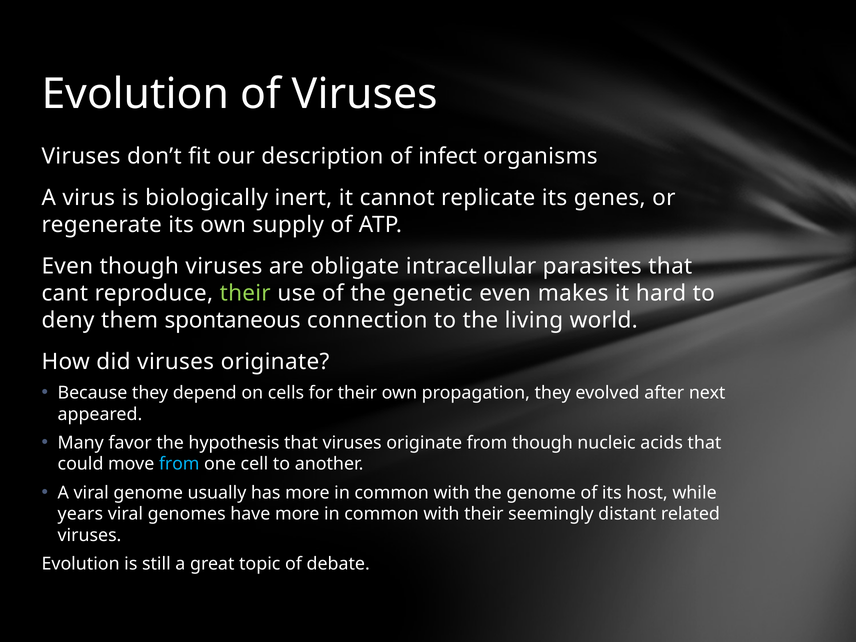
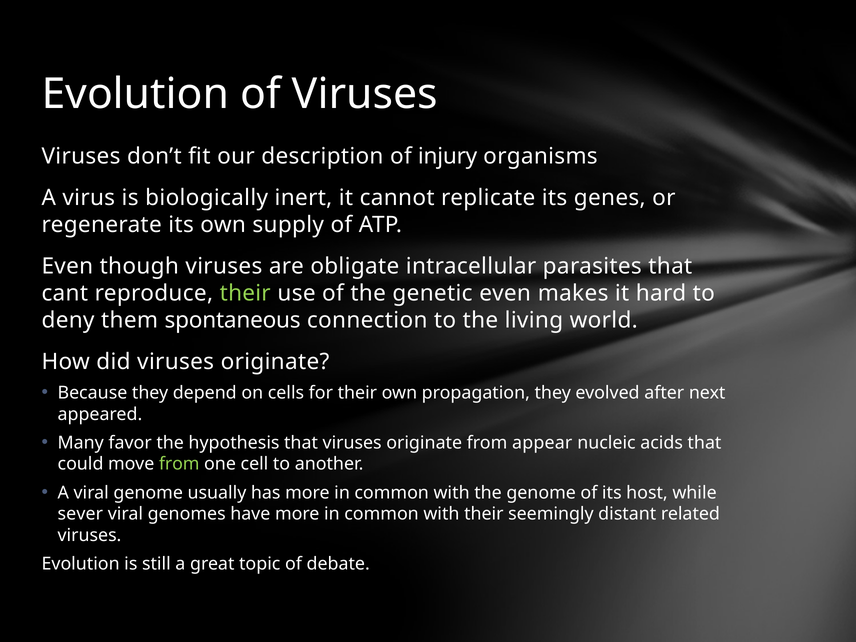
infect: infect -> injury
from though: though -> appear
from at (179, 464) colour: light blue -> light green
years: years -> sever
